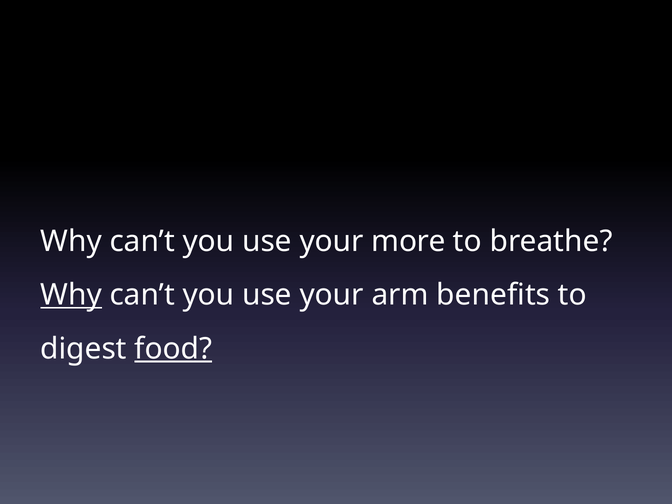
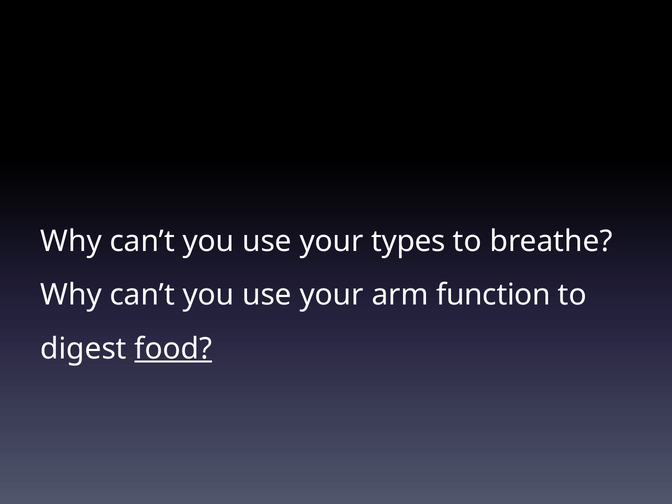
more: more -> types
Why at (71, 295) underline: present -> none
benefits: benefits -> function
